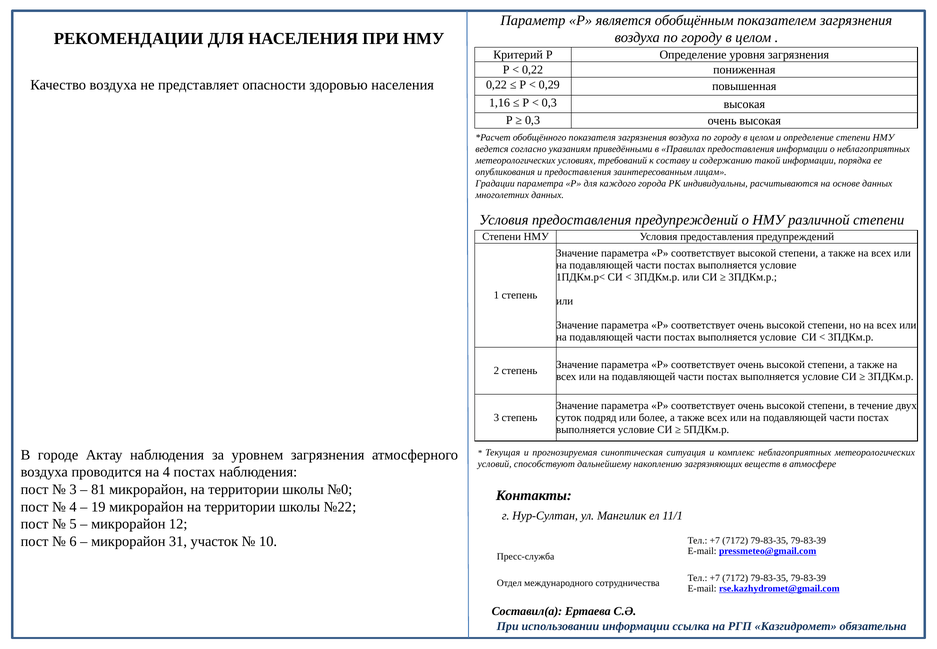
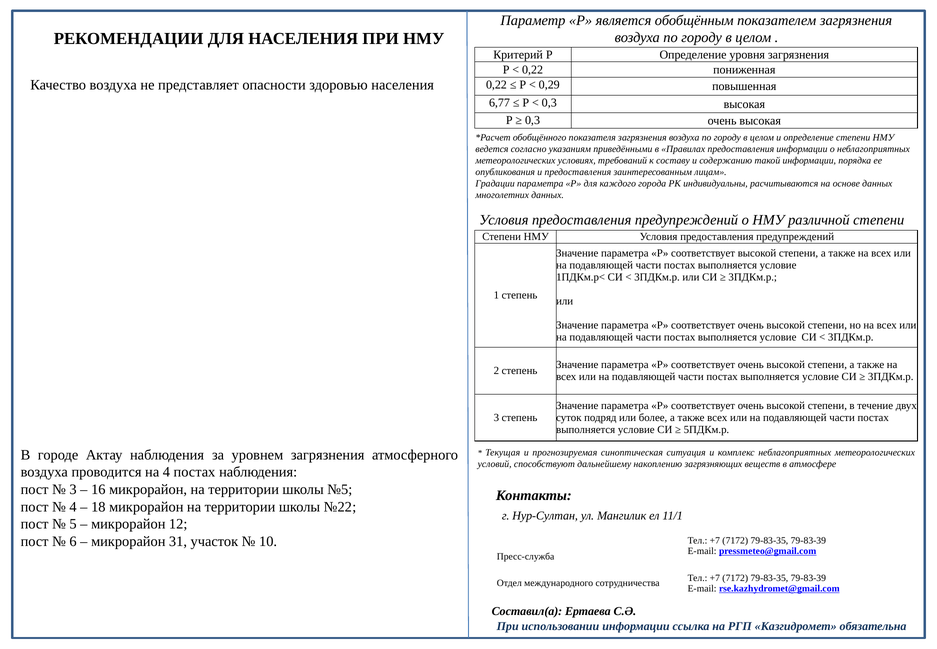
1,16: 1,16 -> 6,77
81: 81 -> 16
№0: №0 -> №5
19: 19 -> 18
